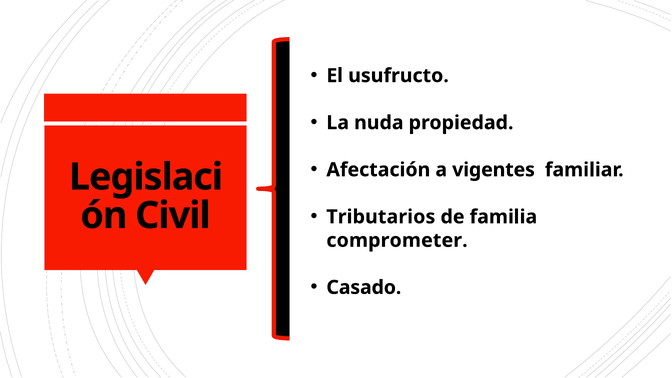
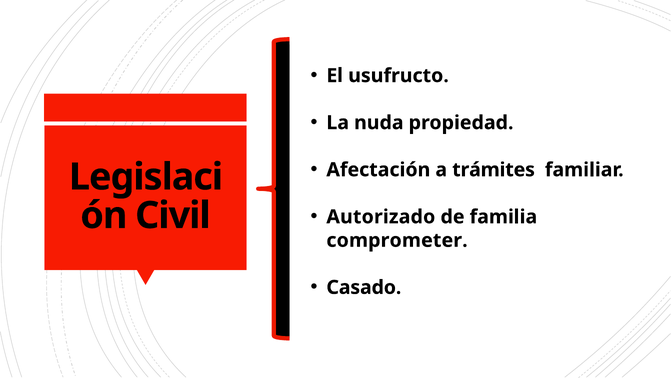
vigentes: vigentes -> trámites
Tributarios: Tributarios -> Autorizado
